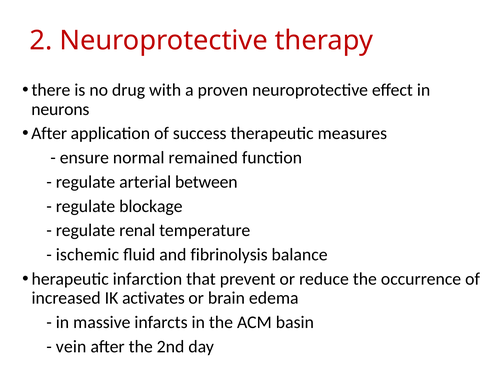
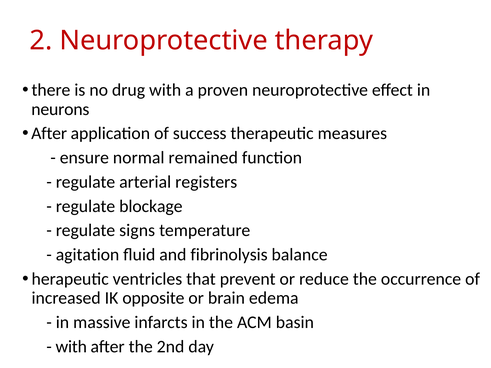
between: between -> registers
renal: renal -> signs
ischemic: ischemic -> agitation
infarction: infarction -> ventricles
activates: activates -> opposite
vein at (71, 347): vein -> with
